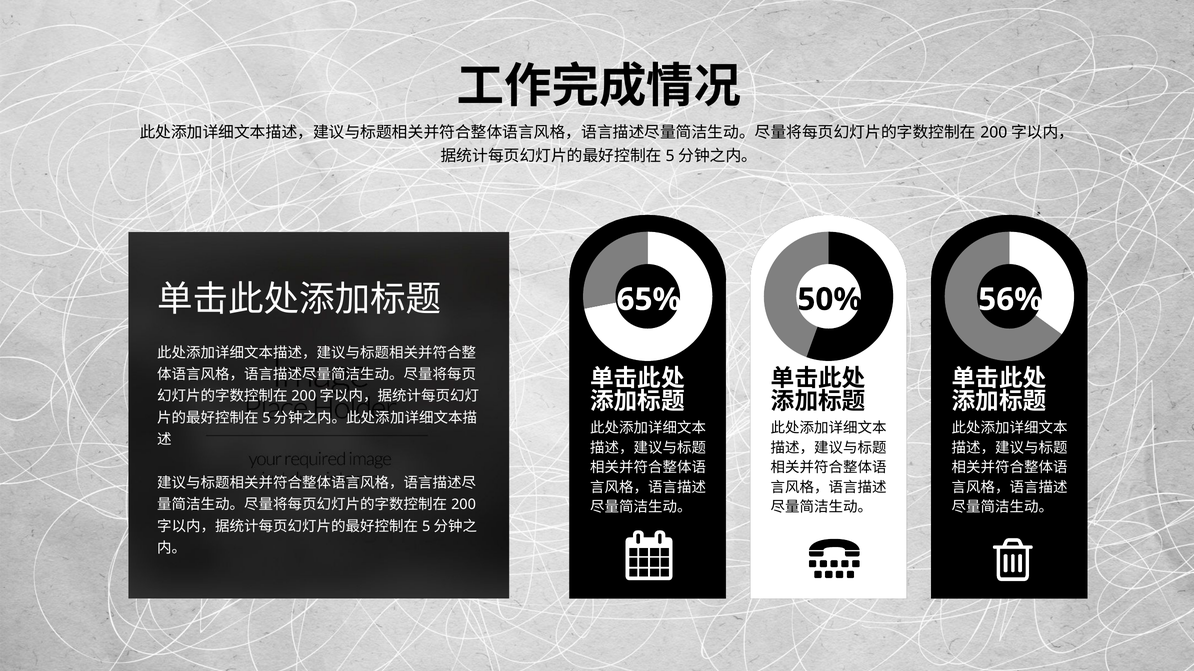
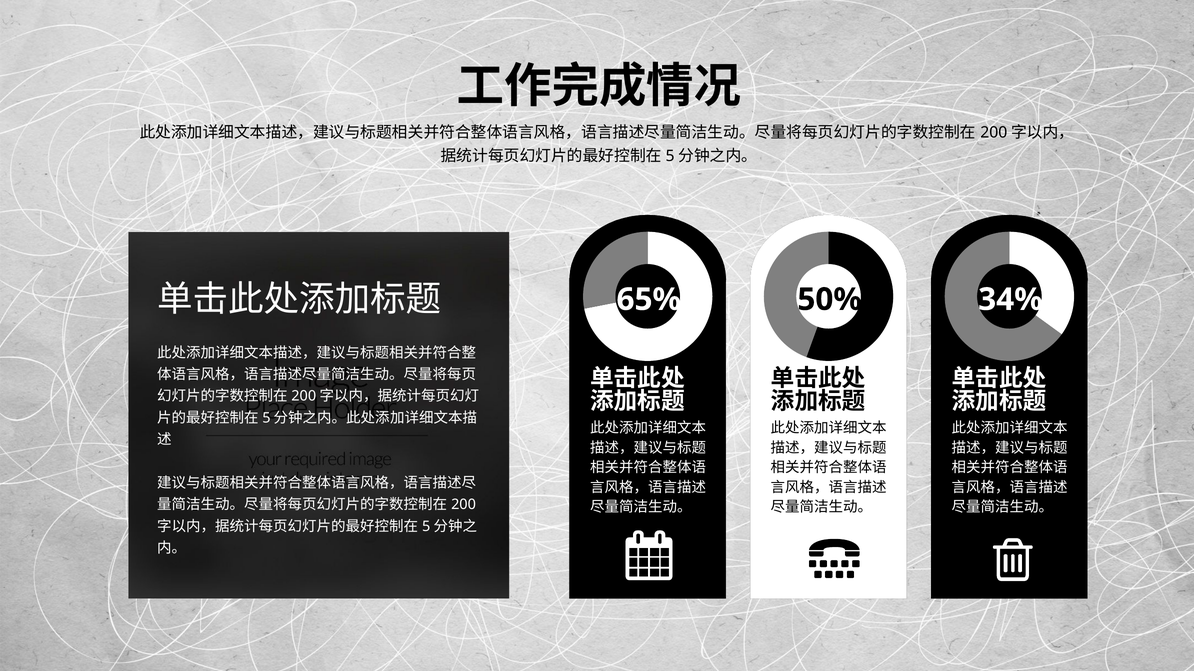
56%: 56% -> 34%
